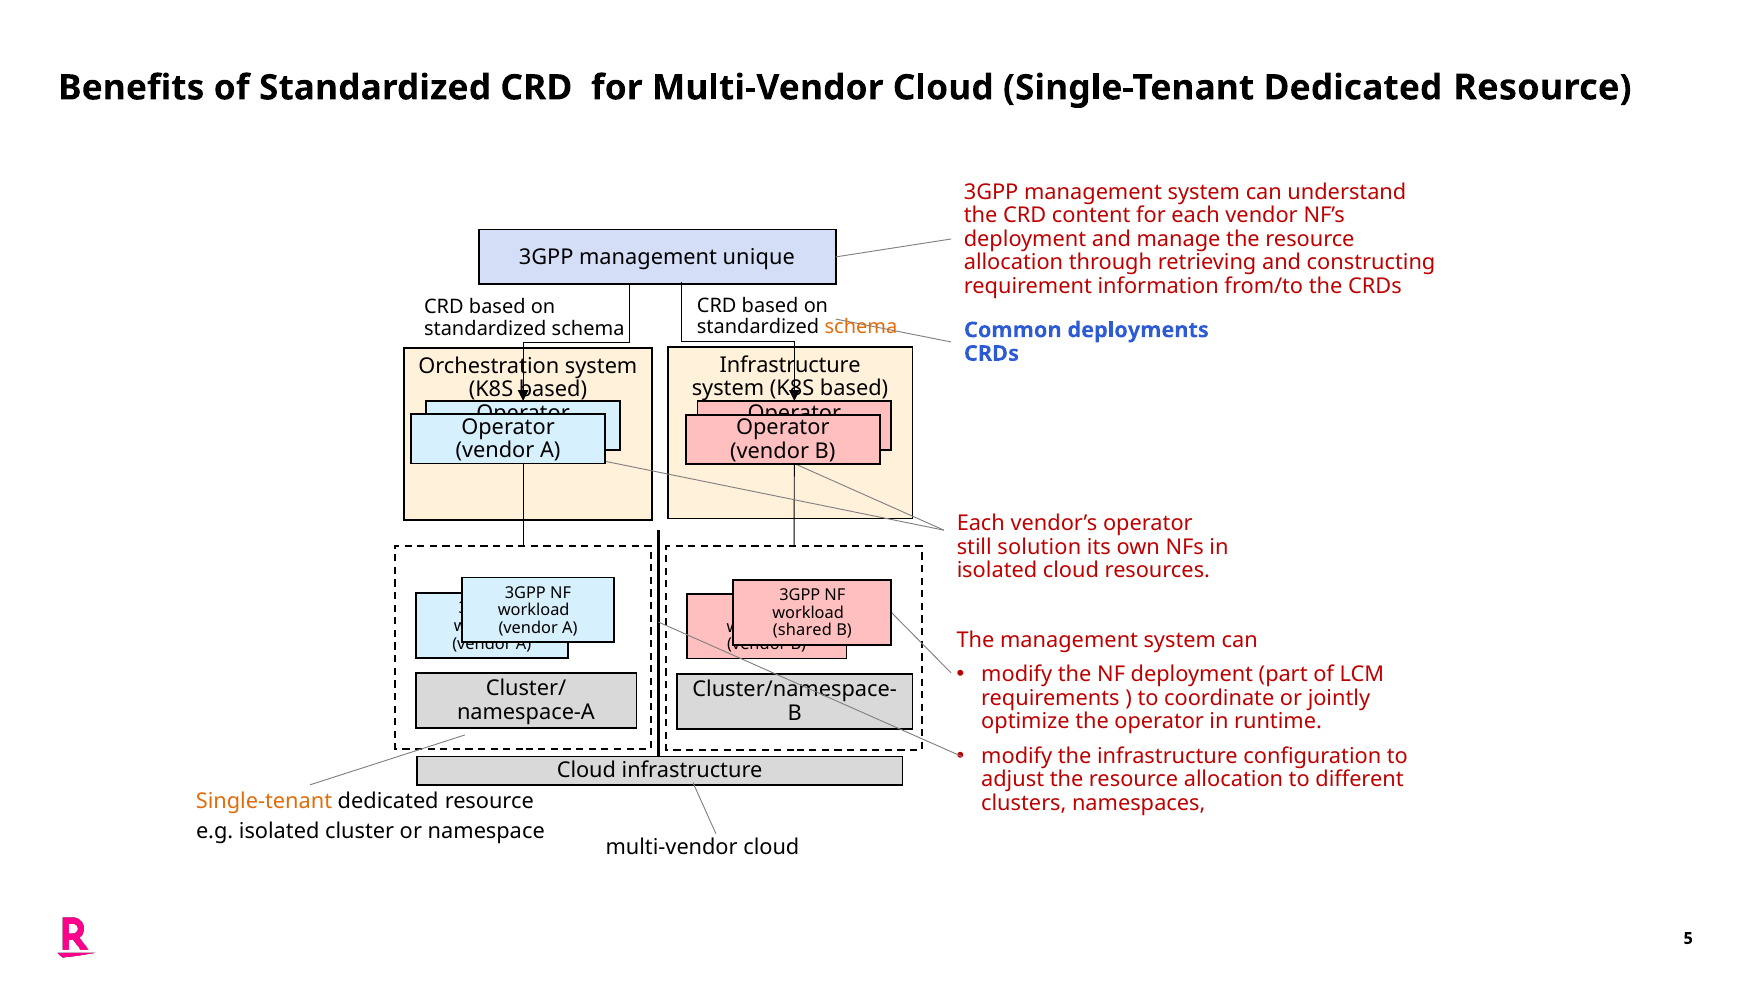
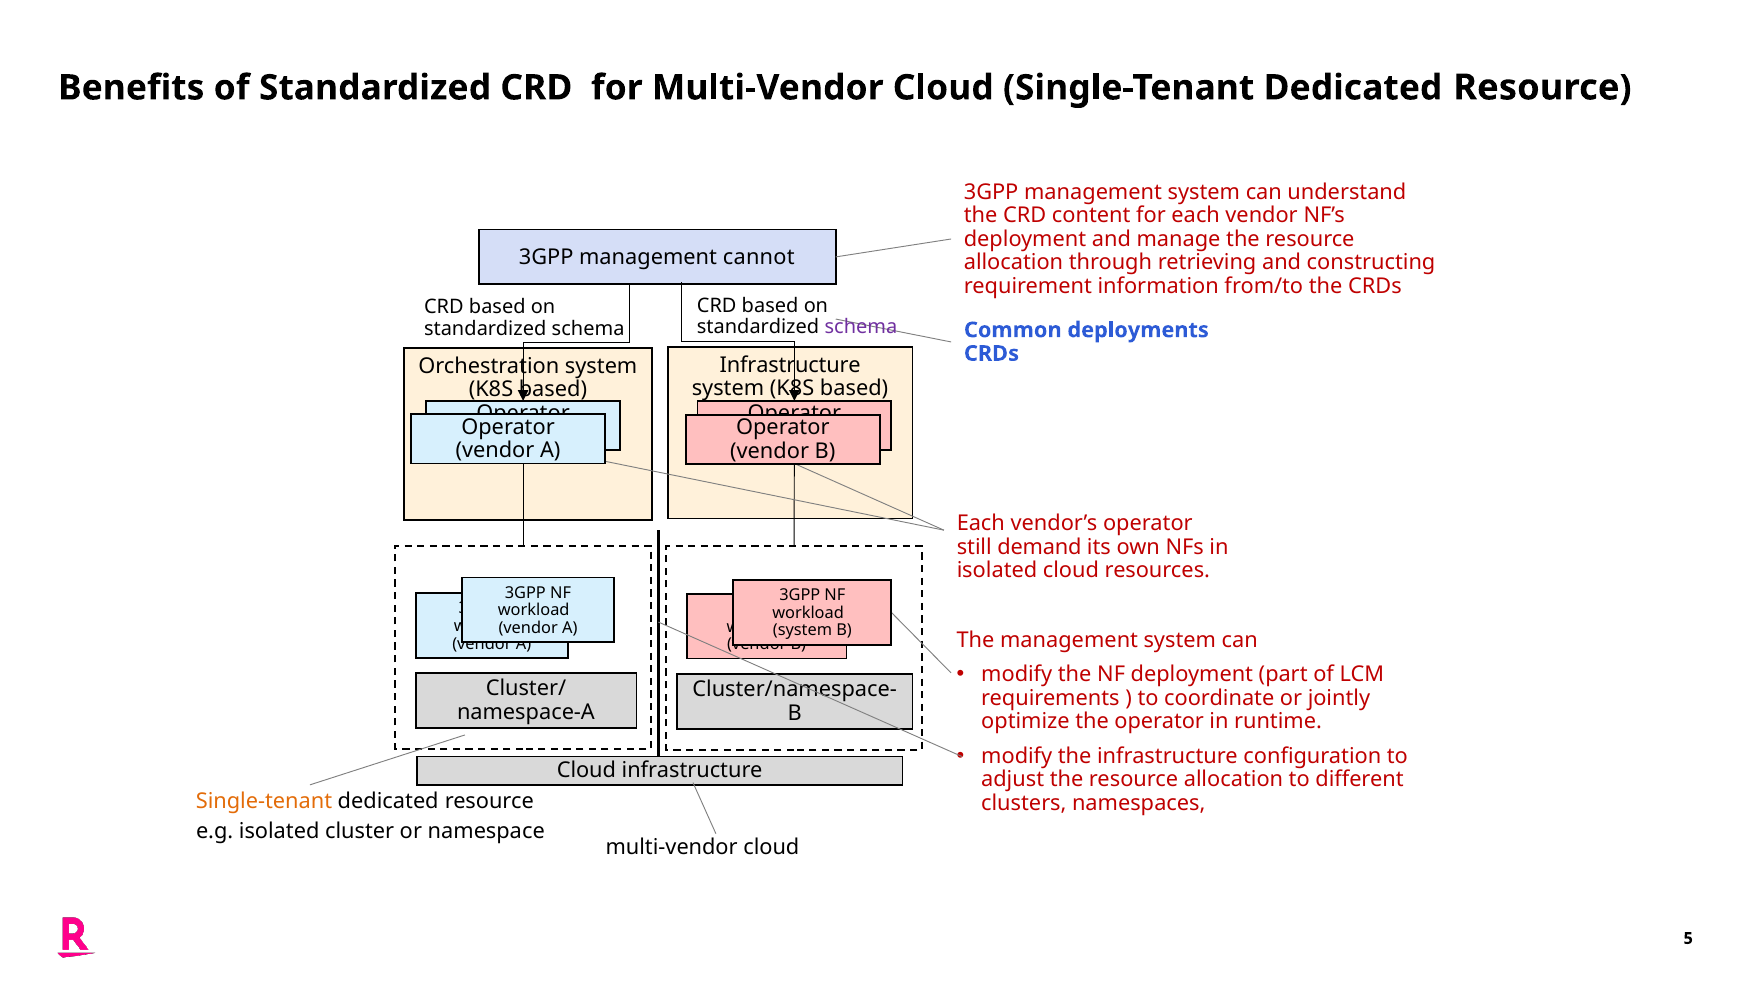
unique: unique -> cannot
schema at (861, 327) colour: orange -> purple
solution: solution -> demand
shared at (802, 631): shared -> system
